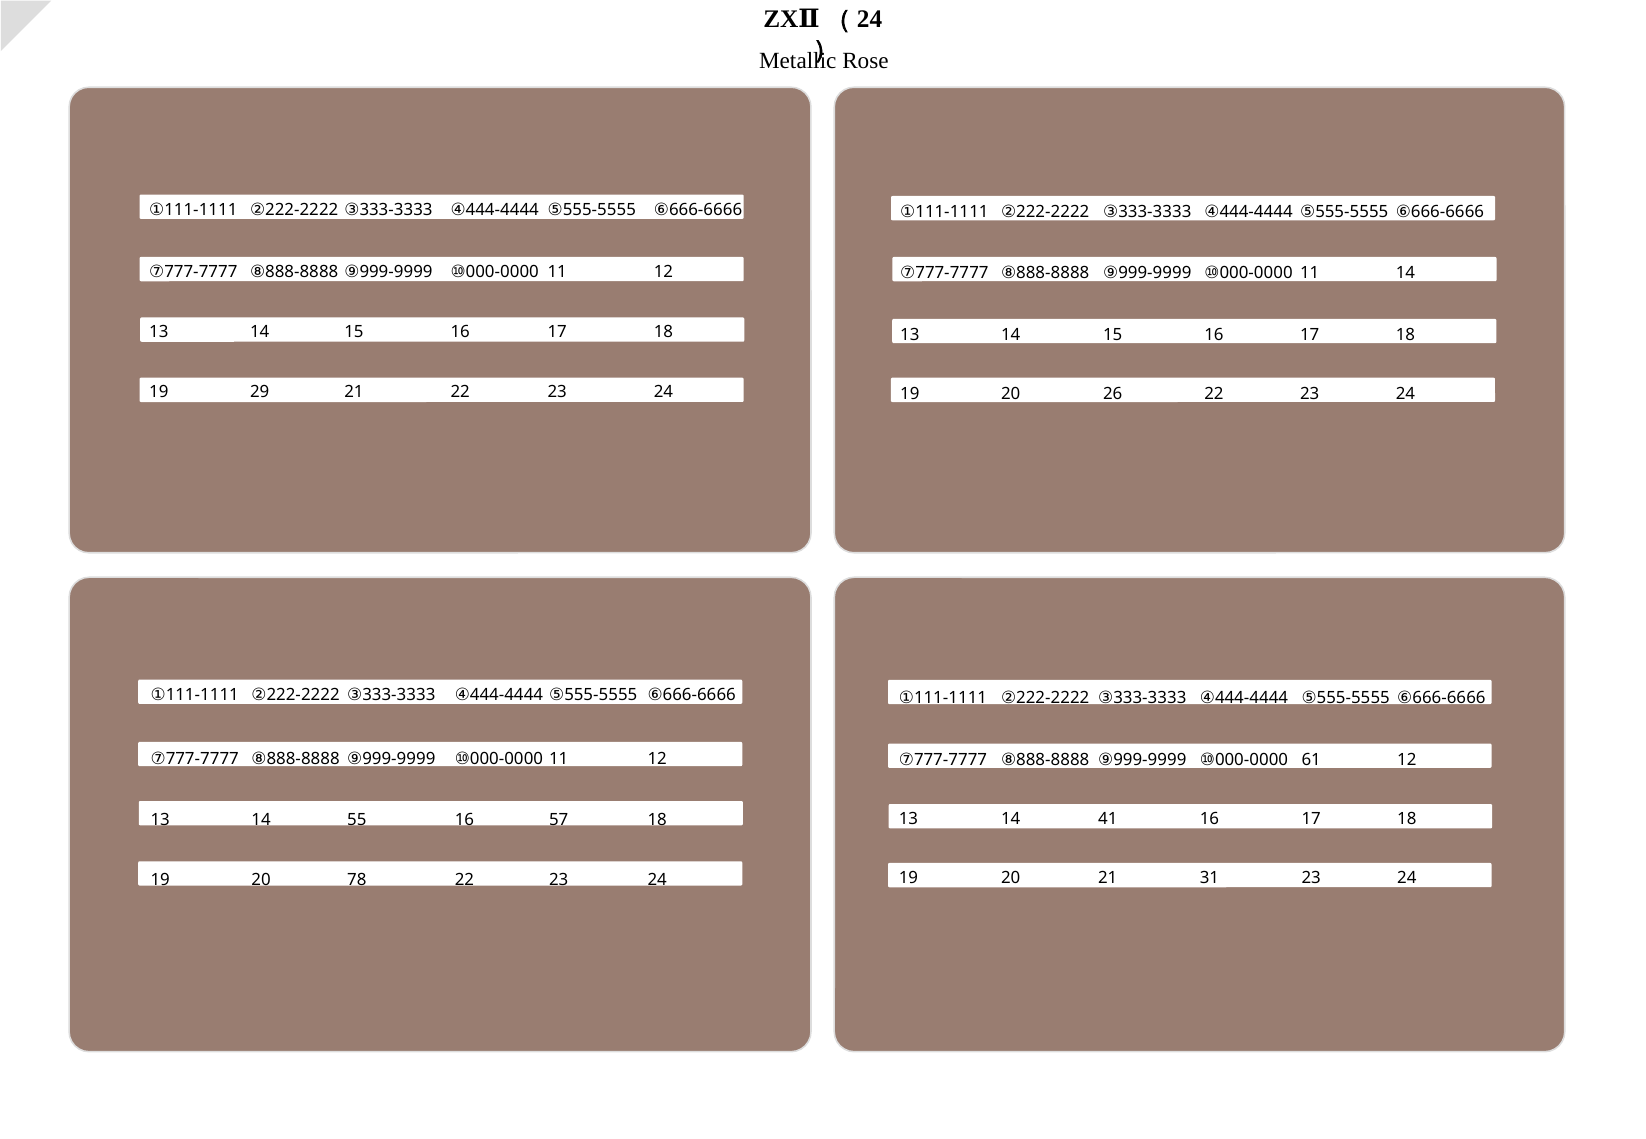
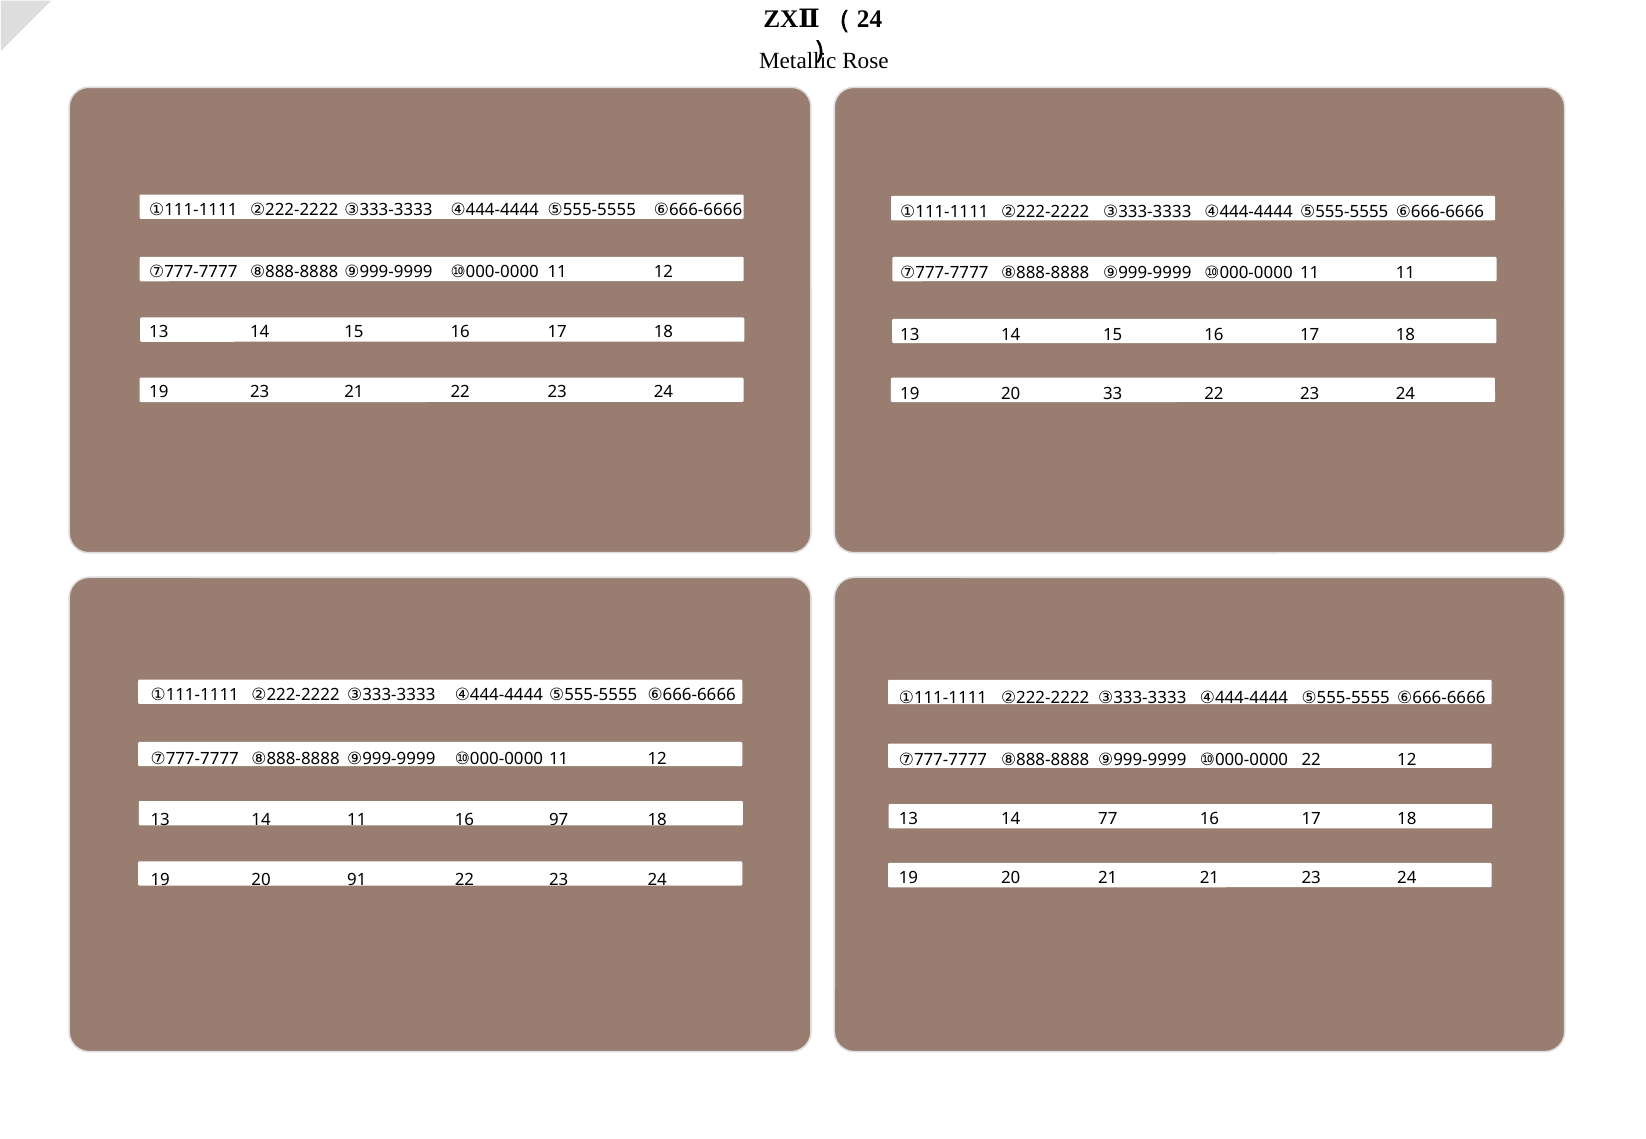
11 14: 14 -> 11
19 29: 29 -> 23
26: 26 -> 33
⑩000-0000 61: 61 -> 22
41: 41 -> 77
14 55: 55 -> 11
57: 57 -> 97
21 31: 31 -> 21
78: 78 -> 91
